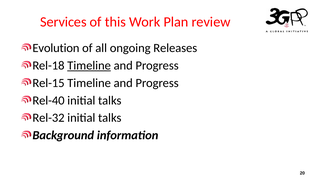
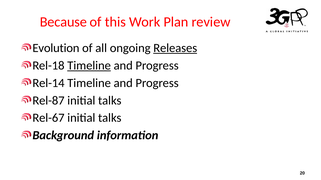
Services: Services -> Because
Releases underline: none -> present
Rel-15: Rel-15 -> Rel-14
Rel-40: Rel-40 -> Rel-87
Rel-32: Rel-32 -> Rel-67
